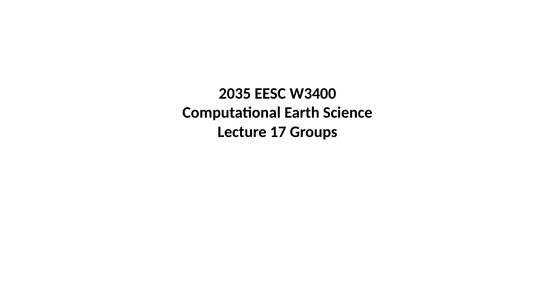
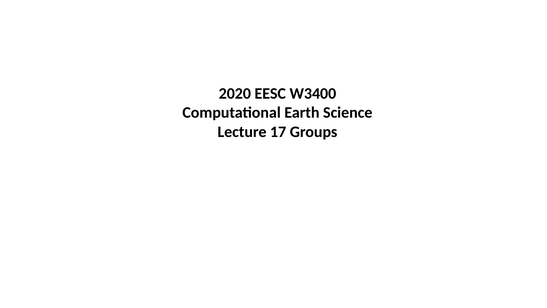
2035: 2035 -> 2020
